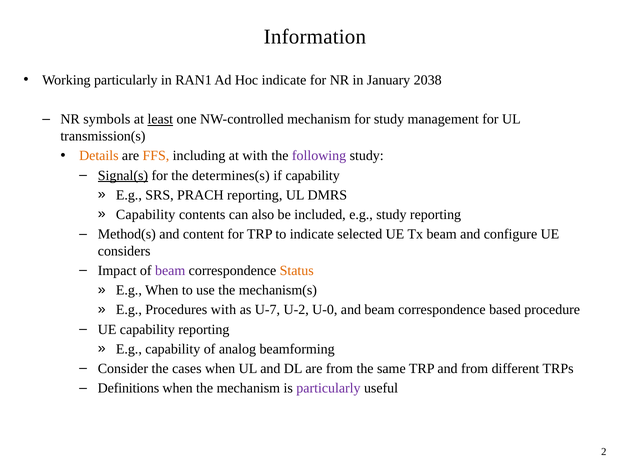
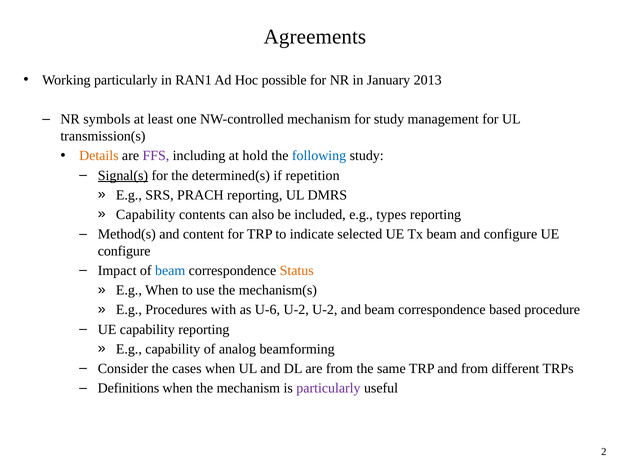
Information: Information -> Agreements
Hoc indicate: indicate -> possible
2038: 2038 -> 2013
least underline: present -> none
FFS colour: orange -> purple
at with: with -> hold
following colour: purple -> blue
determines(s: determines(s -> determined(s
if capability: capability -> repetition
e.g study: study -> types
considers at (124, 251): considers -> configure
beam at (170, 270) colour: purple -> blue
U-7: U-7 -> U-6
U-2 U-0: U-0 -> U-2
